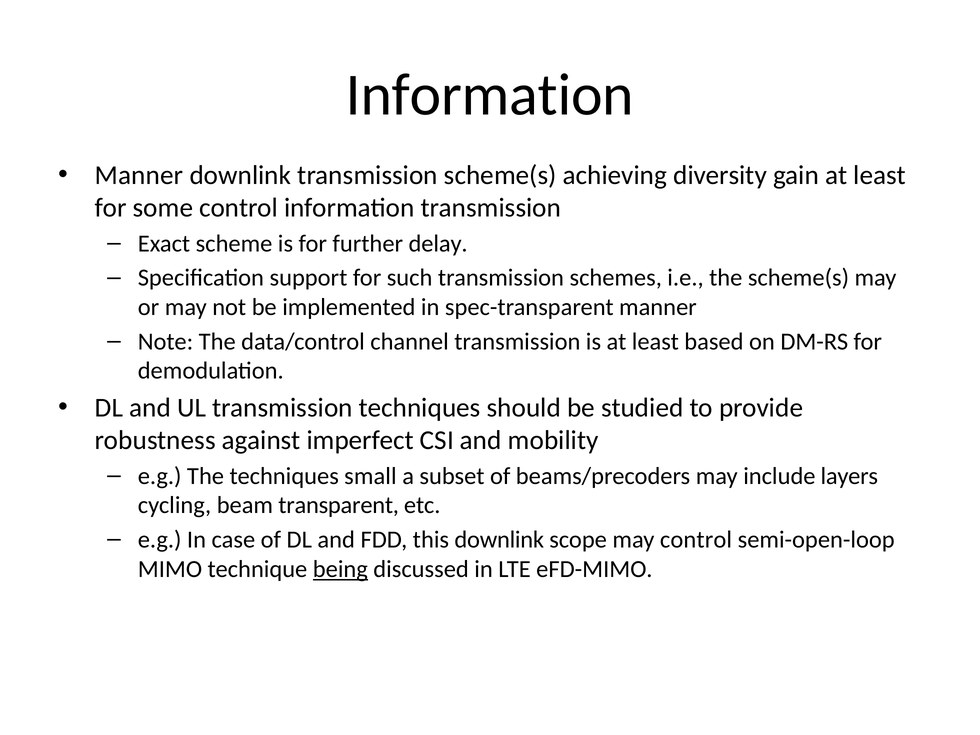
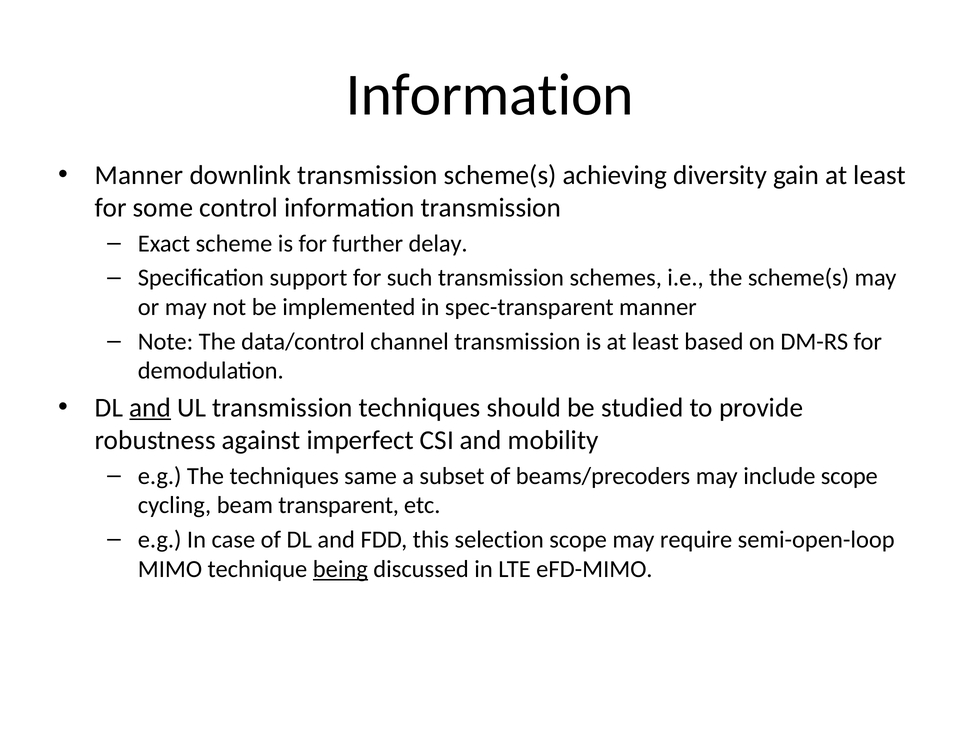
and at (150, 408) underline: none -> present
small: small -> same
include layers: layers -> scope
this downlink: downlink -> selection
may control: control -> require
